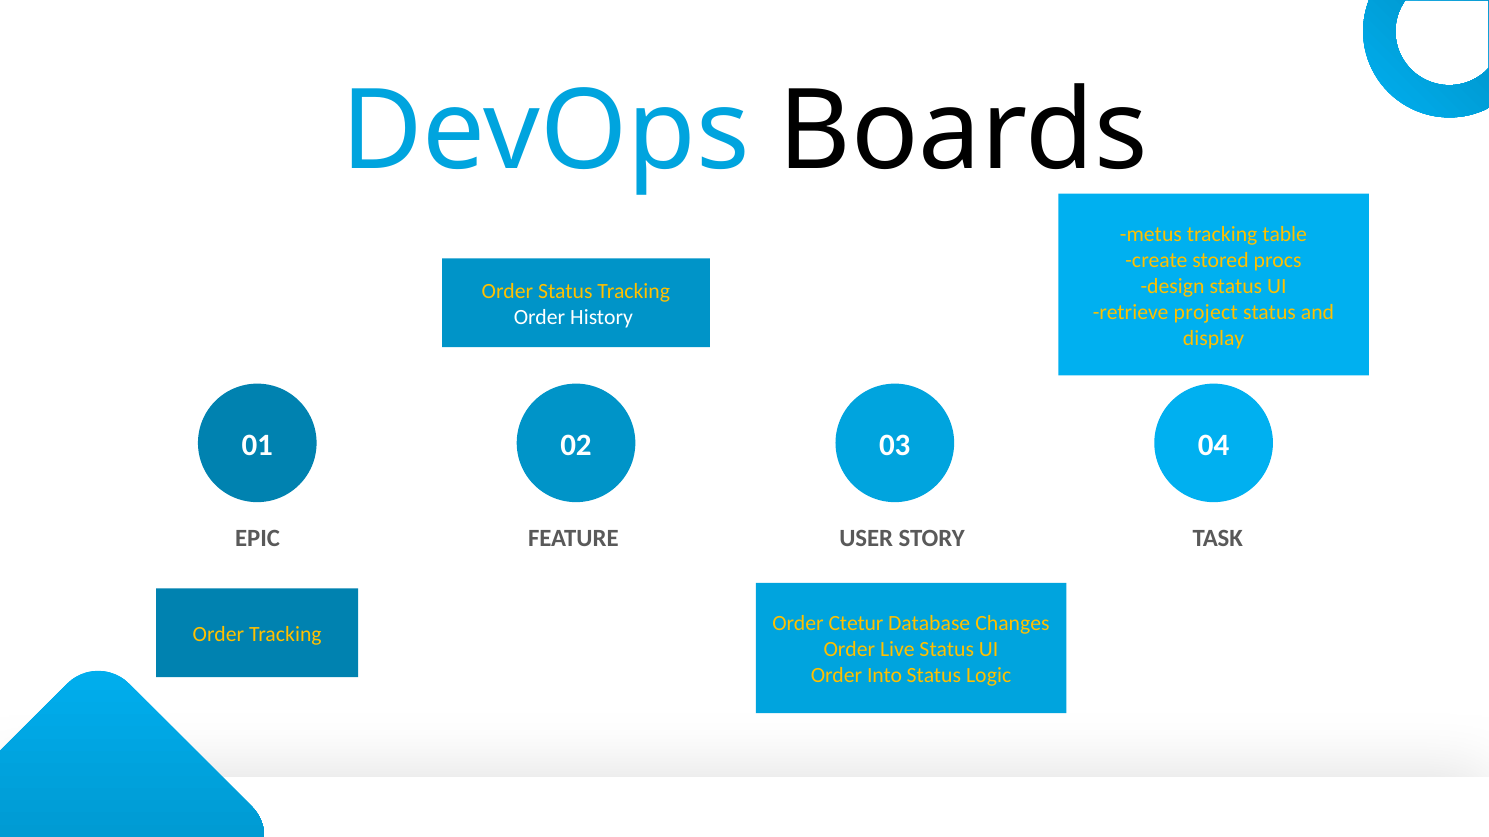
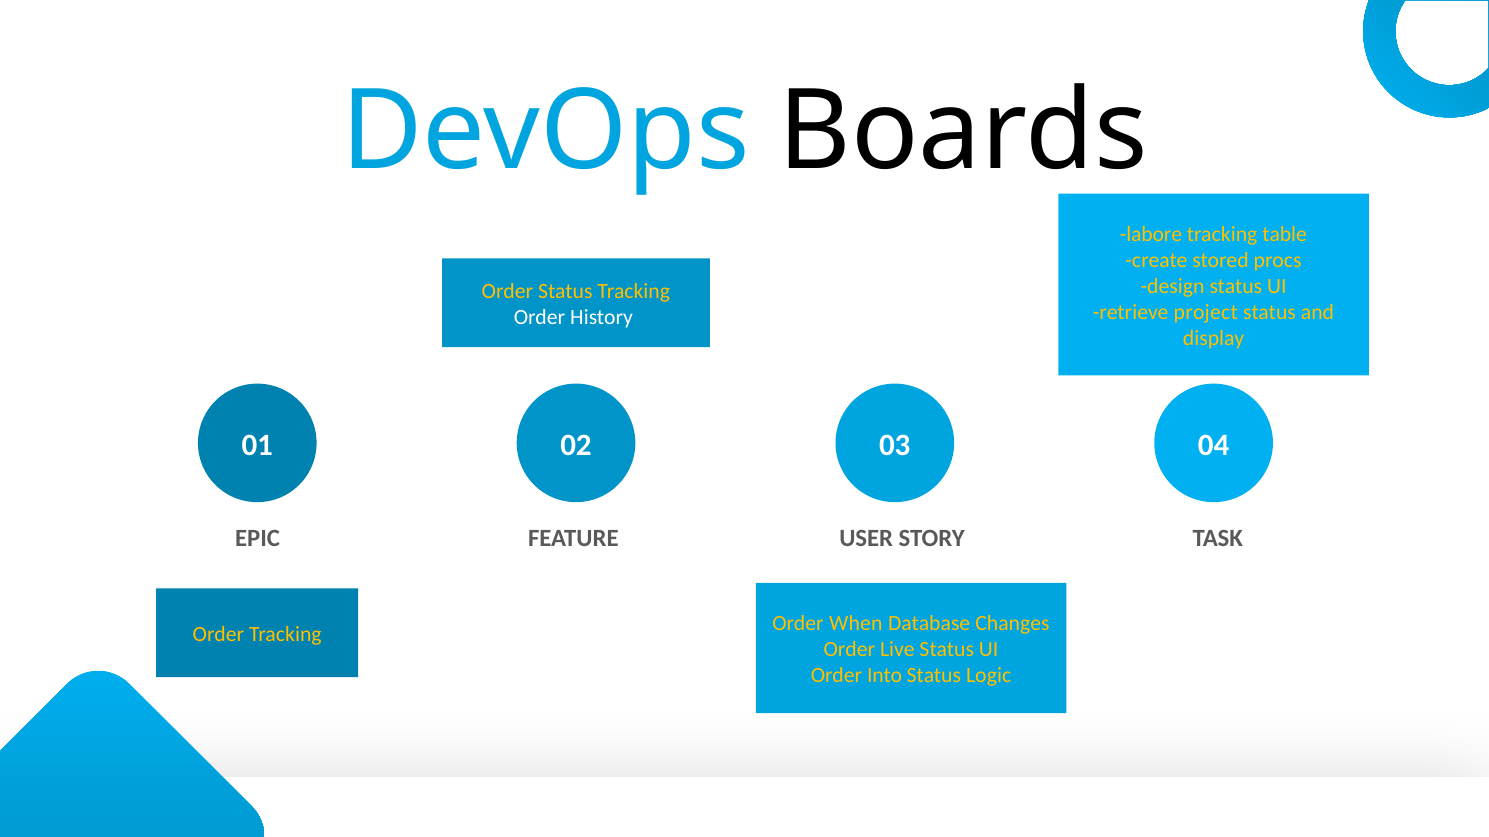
metus: metus -> labore
Ctetur: Ctetur -> When
